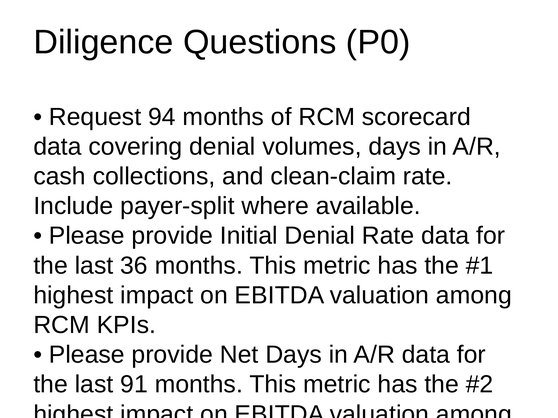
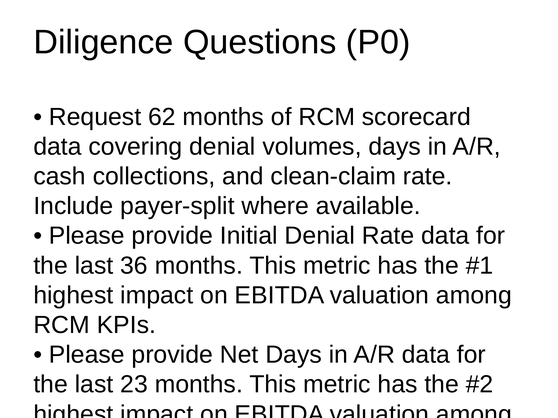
94: 94 -> 62
91: 91 -> 23
